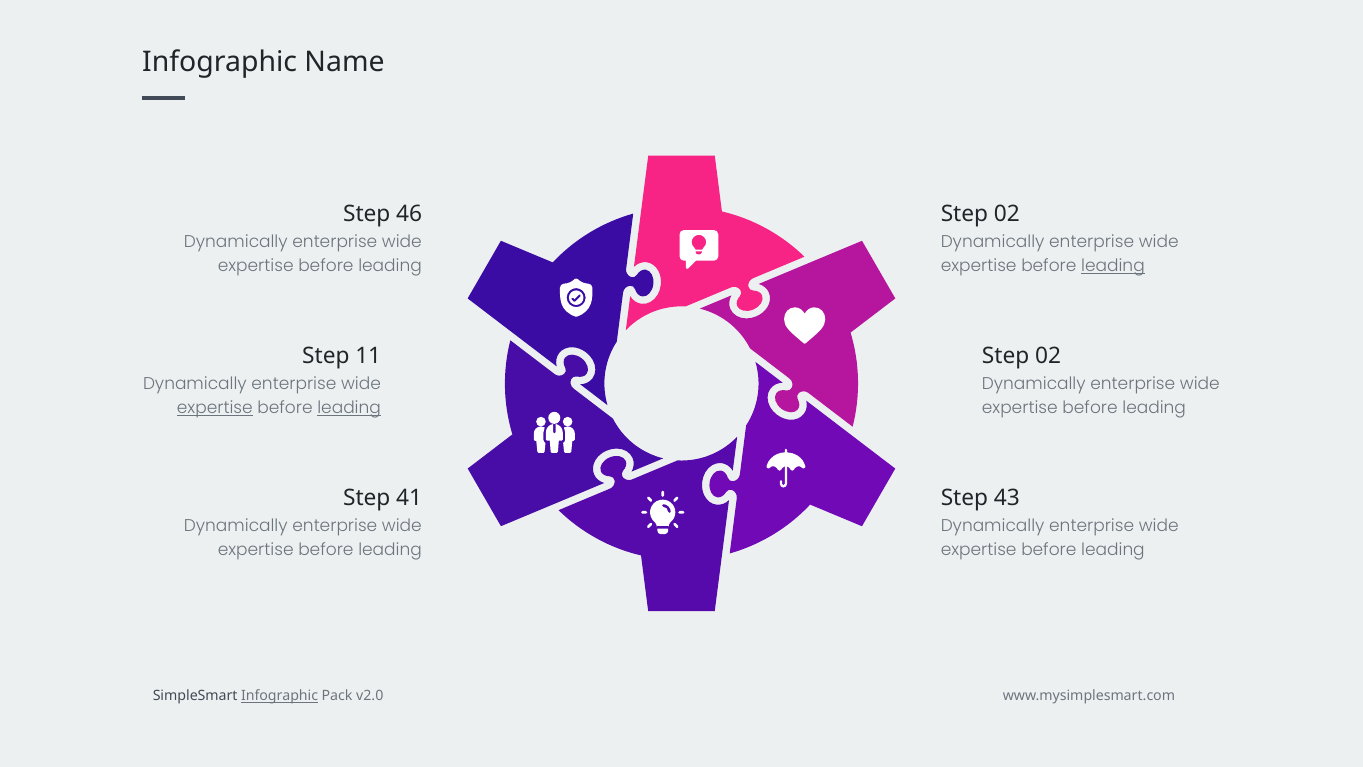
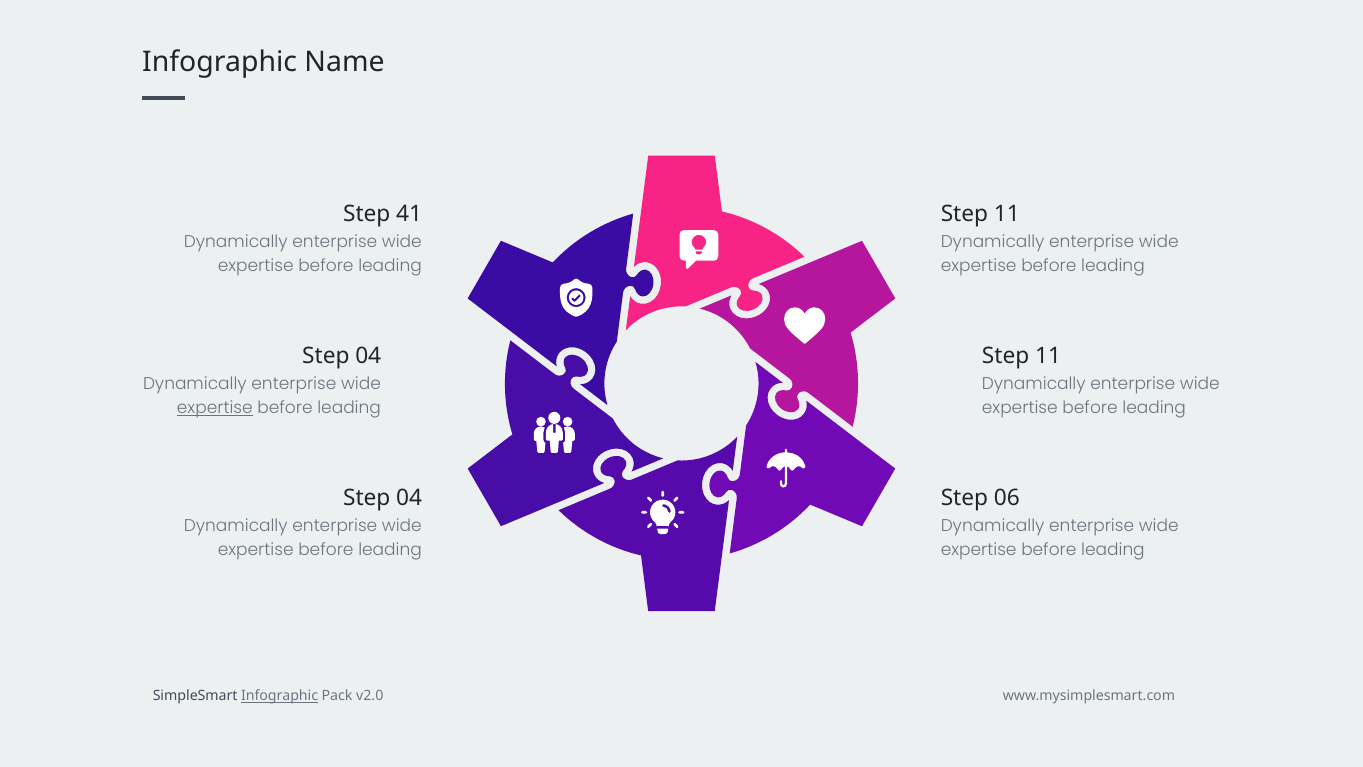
46: 46 -> 41
02 at (1007, 214): 02 -> 11
leading at (1113, 266) underline: present -> none
11 at (368, 356): 11 -> 04
02 at (1048, 356): 02 -> 11
leading at (349, 408) underline: present -> none
41 at (409, 498): 41 -> 04
43: 43 -> 06
